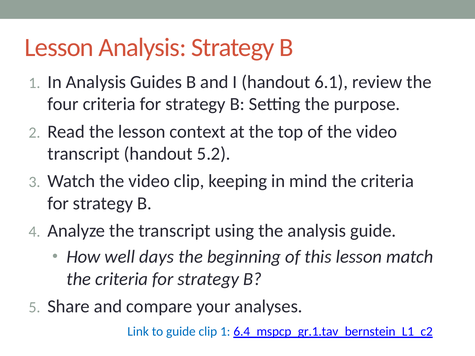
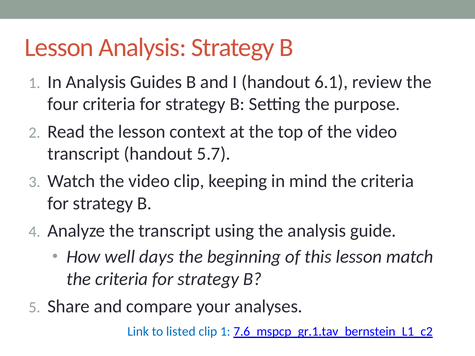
5.2: 5.2 -> 5.7
to guide: guide -> listed
6.4_mspcp_gr.1.tav_bernstein_L1_c2: 6.4_mspcp_gr.1.tav_bernstein_L1_c2 -> 7.6_mspcp_gr.1.tav_bernstein_L1_c2
